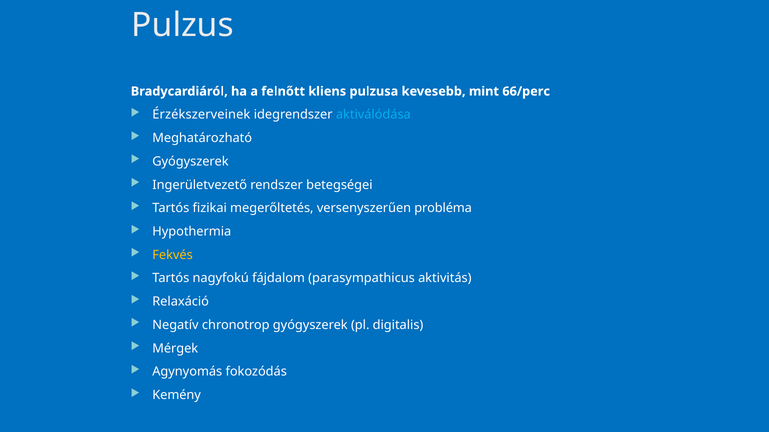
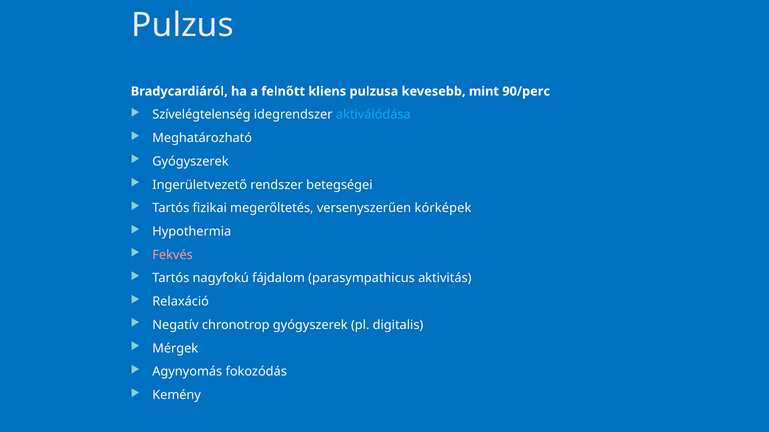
66/perc: 66/perc -> 90/perc
Érzékszerveinek: Érzékszerveinek -> Szívelégtelenség
probléma: probléma -> kórképek
Fekvés colour: yellow -> pink
